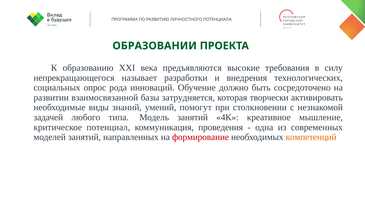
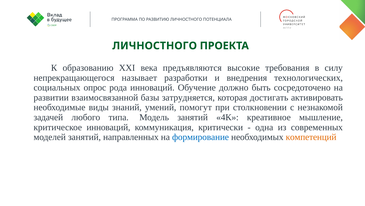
ОБРАЗОВАНИИ at (155, 46): ОБРАЗОВАНИИ -> ЛИЧНОСТНОГО
творчески: творчески -> достигать
критическое потенциал: потенциал -> инноваций
проведения: проведения -> критически
формирование colour: red -> blue
